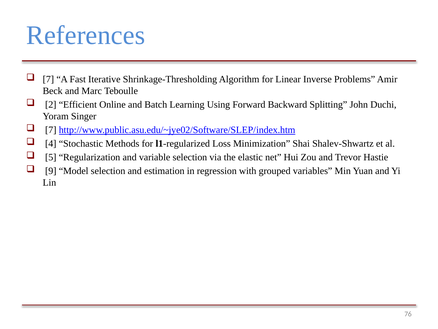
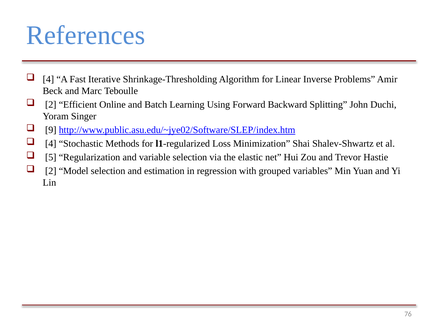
7 at (48, 79): 7 -> 4
7 at (51, 130): 7 -> 9
9 at (51, 171): 9 -> 2
